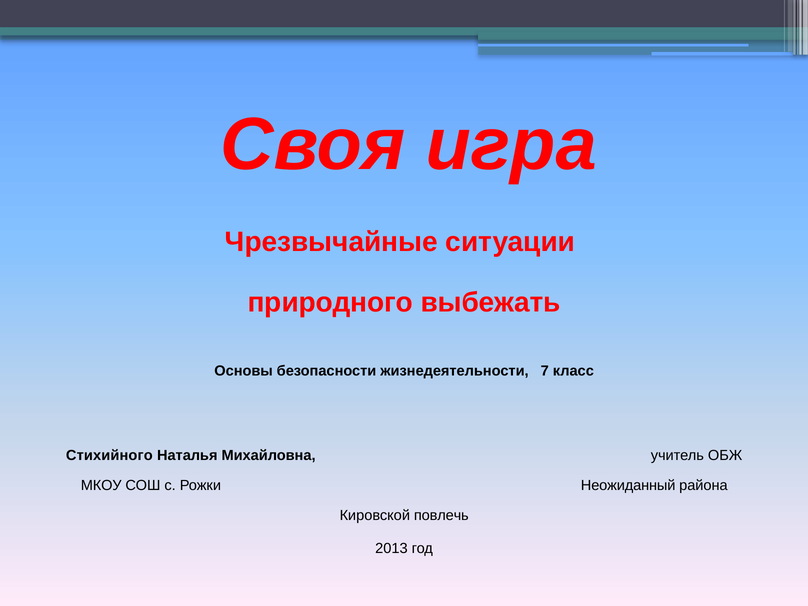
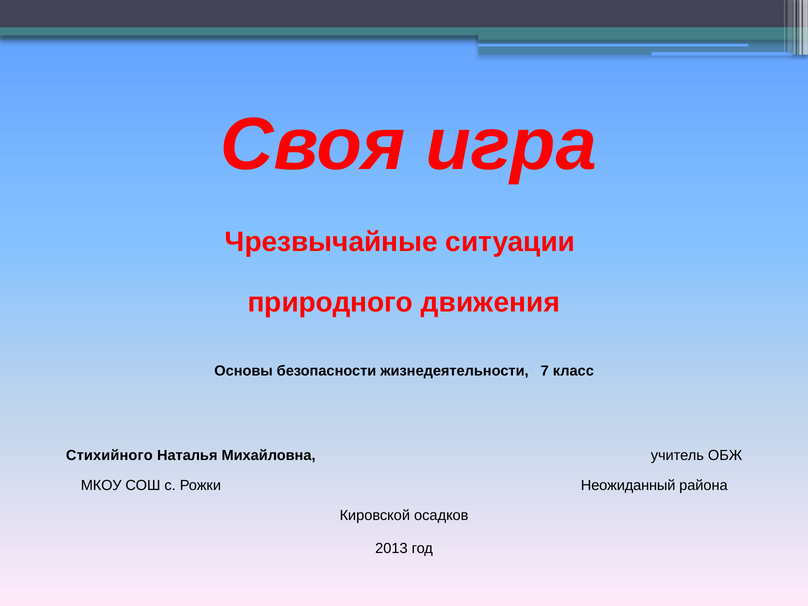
выбежать: выбежать -> движения
повлечь: повлечь -> осадков
